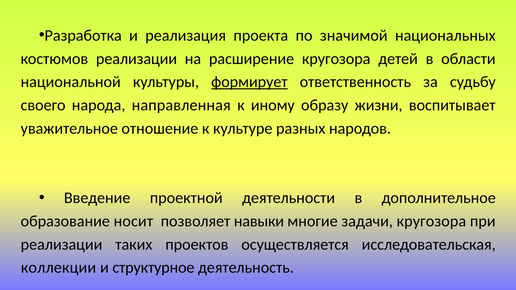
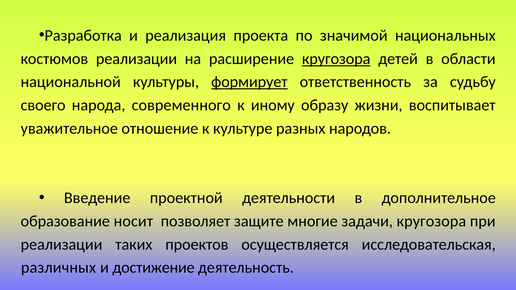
кругозора at (336, 59) underline: none -> present
направленная: направленная -> современного
навыки: навыки -> защите
коллекции: коллекции -> различных
структурное: структурное -> достижение
